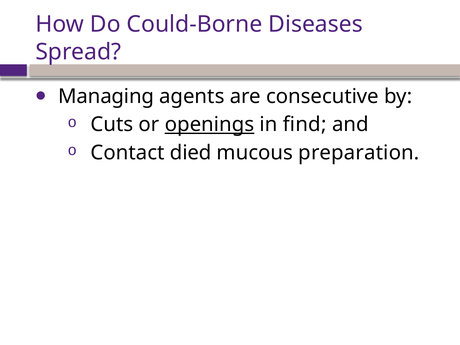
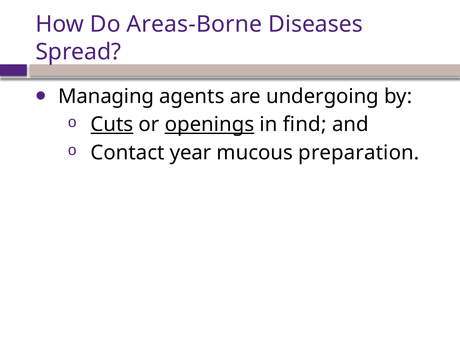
Could-Borne: Could-Borne -> Areas-Borne
consecutive: consecutive -> undergoing
Cuts underline: none -> present
died: died -> year
